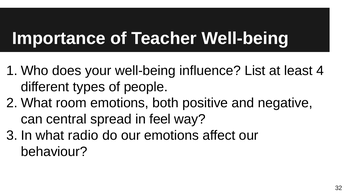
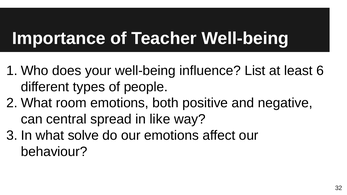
4: 4 -> 6
feel: feel -> like
radio: radio -> solve
